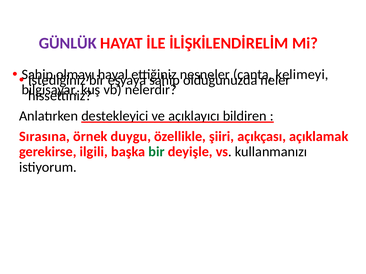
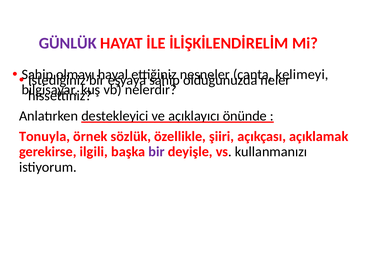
bildiren: bildiren -> önünde
Sırasına: Sırasına -> Tonuyla
duygu: duygu -> sözlük
bir at (156, 152) colour: green -> purple
